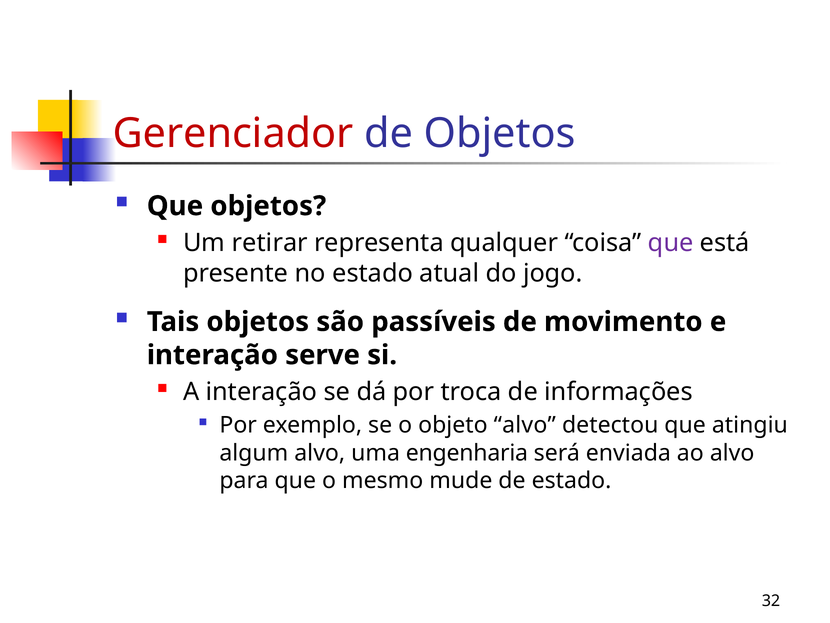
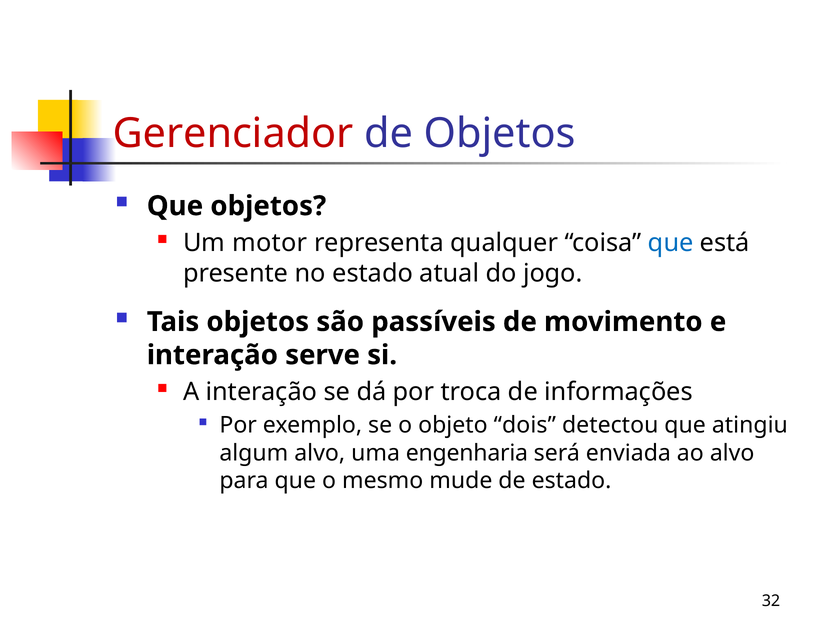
retirar: retirar -> motor
que at (671, 243) colour: purple -> blue
objeto alvo: alvo -> dois
